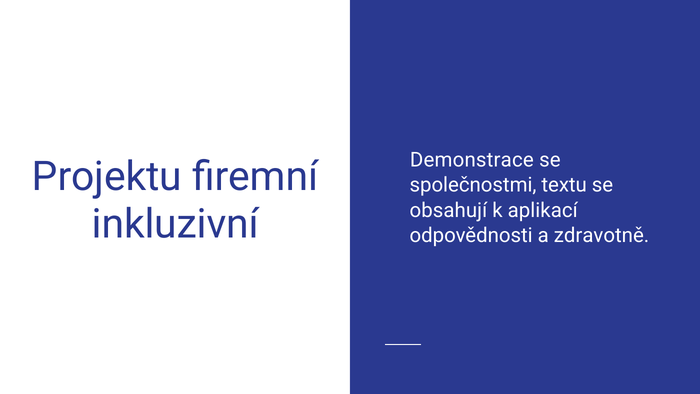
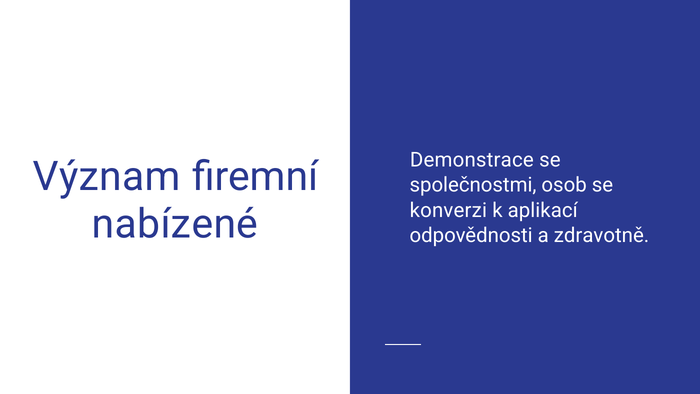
Projektu: Projektu -> Význam
textu: textu -> osob
obsahují: obsahují -> konverzi
inkluzivní: inkluzivní -> nabízené
